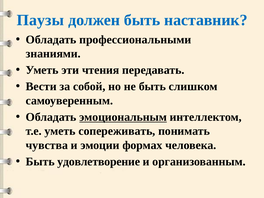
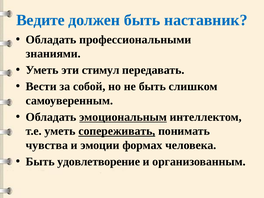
Паузы: Паузы -> Ведите
чтения: чтения -> стимул
сопереживать underline: none -> present
